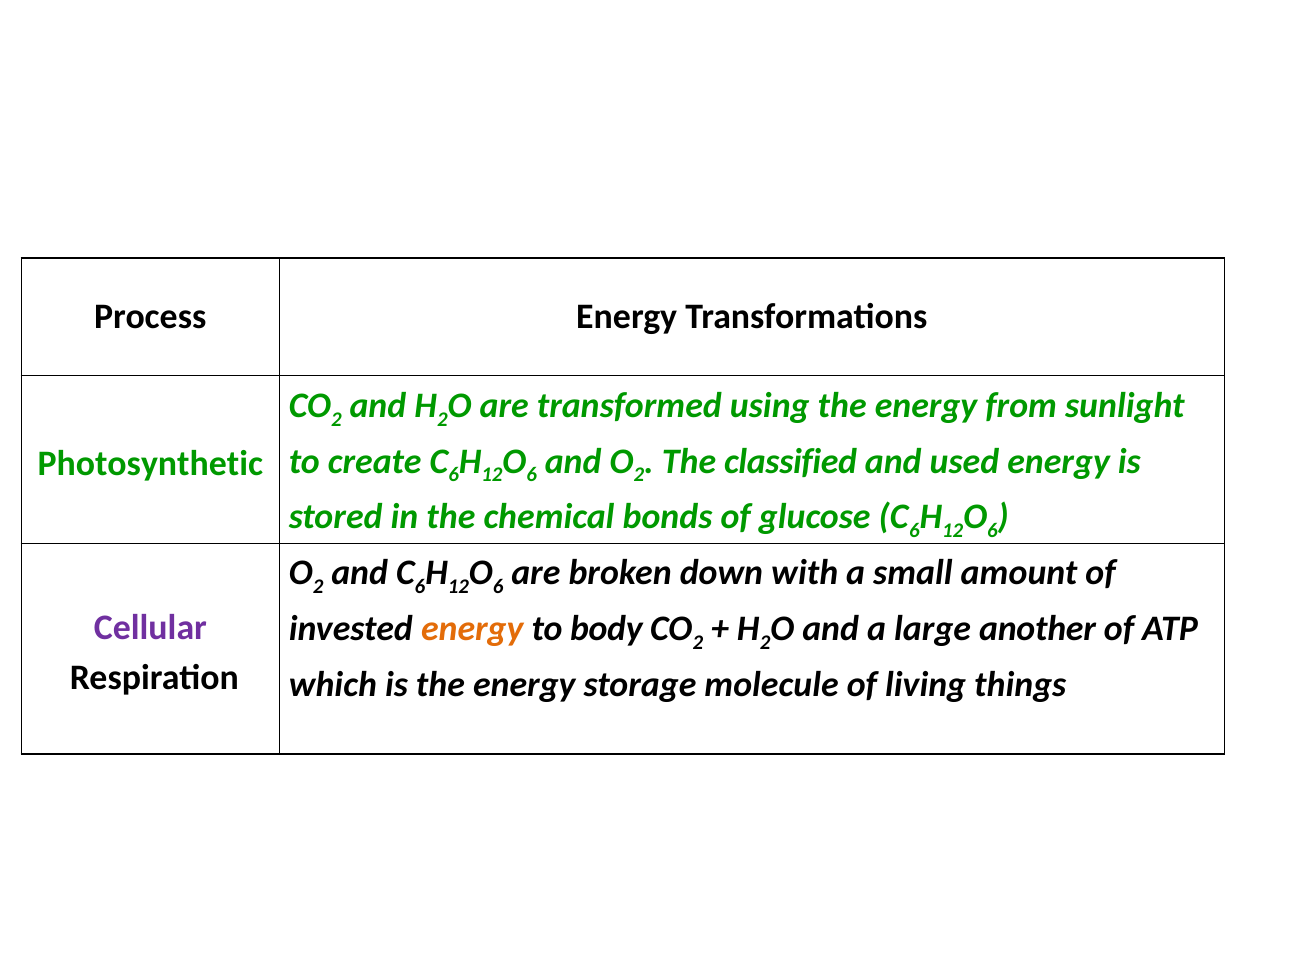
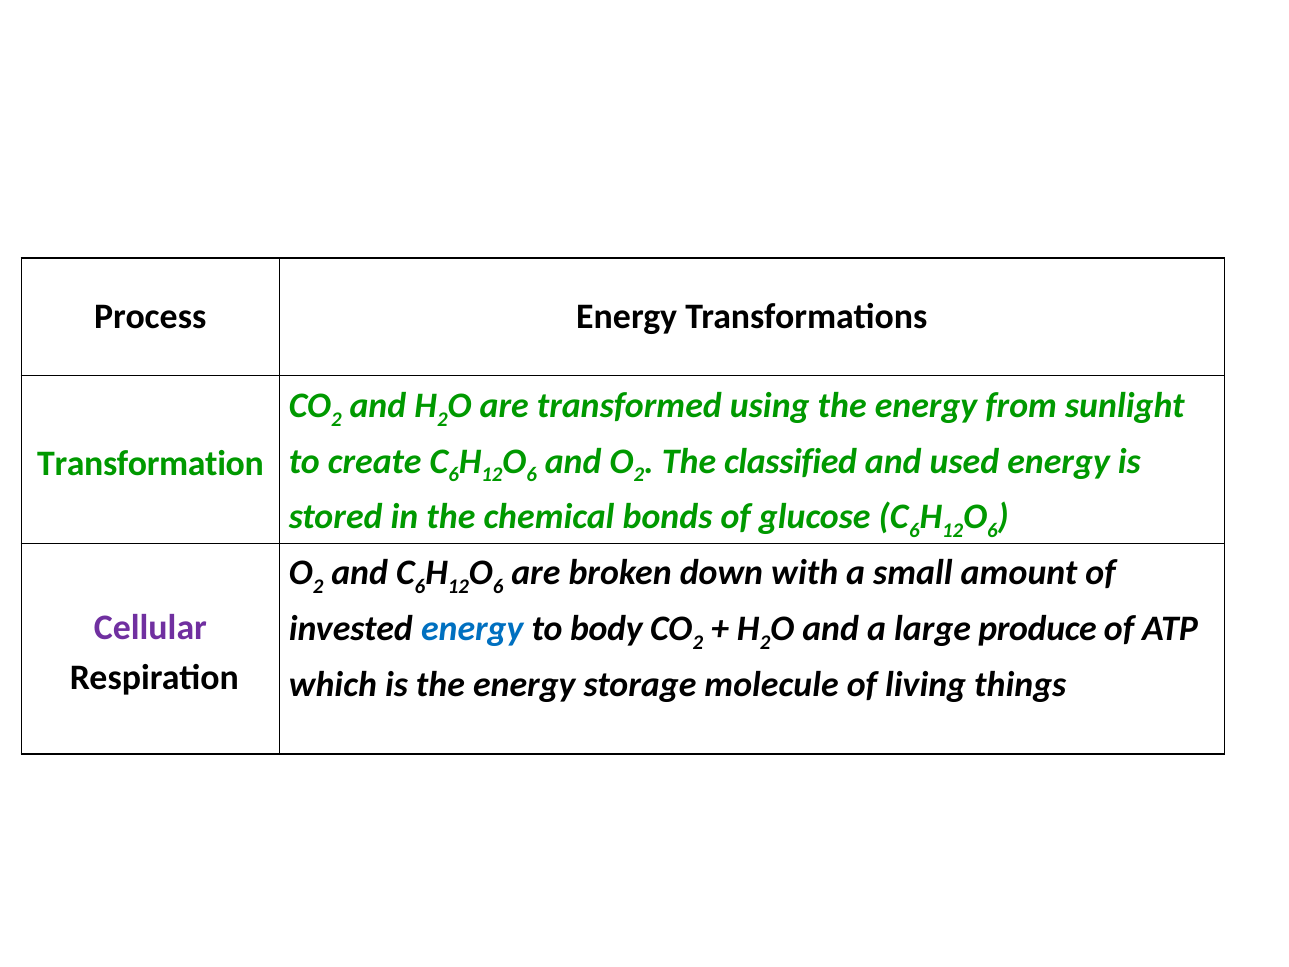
Photosynthetic: Photosynthetic -> Transformation
energy at (472, 629) colour: orange -> blue
another: another -> produce
